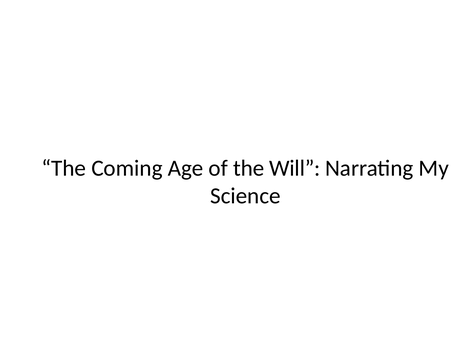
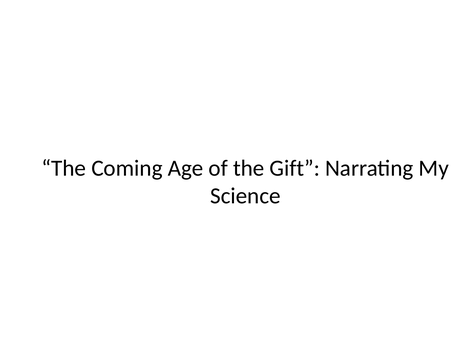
Will: Will -> Gift
